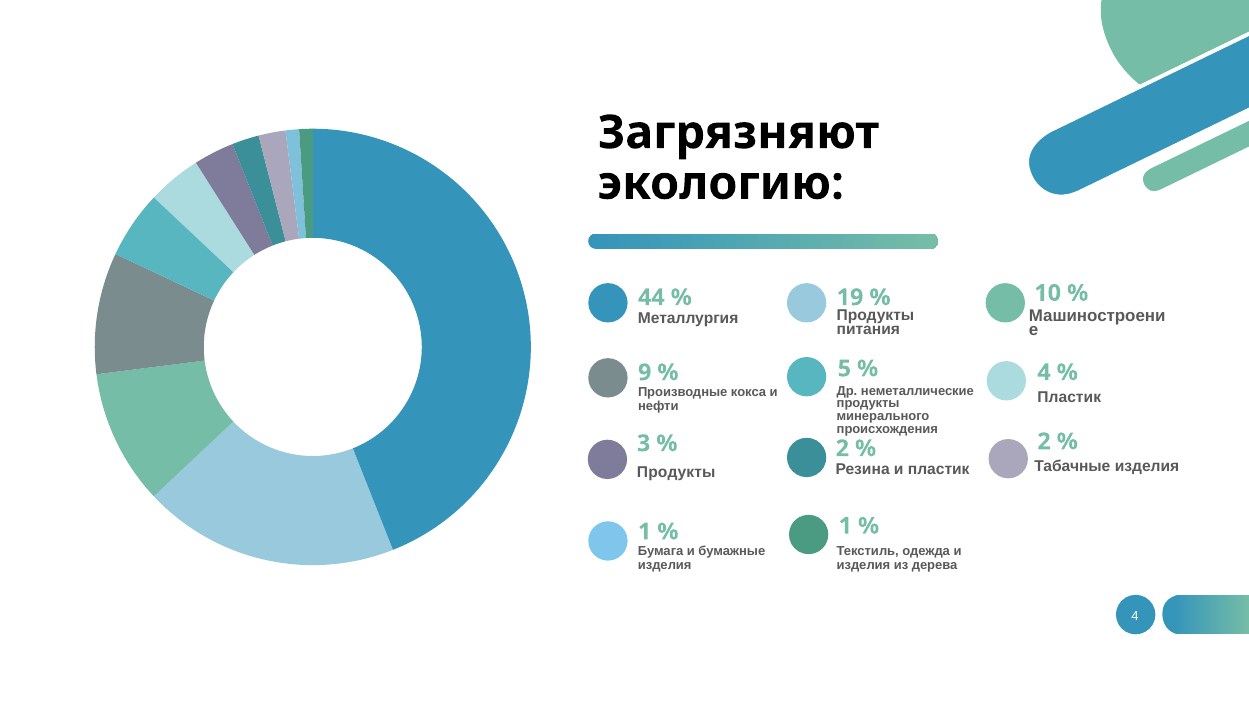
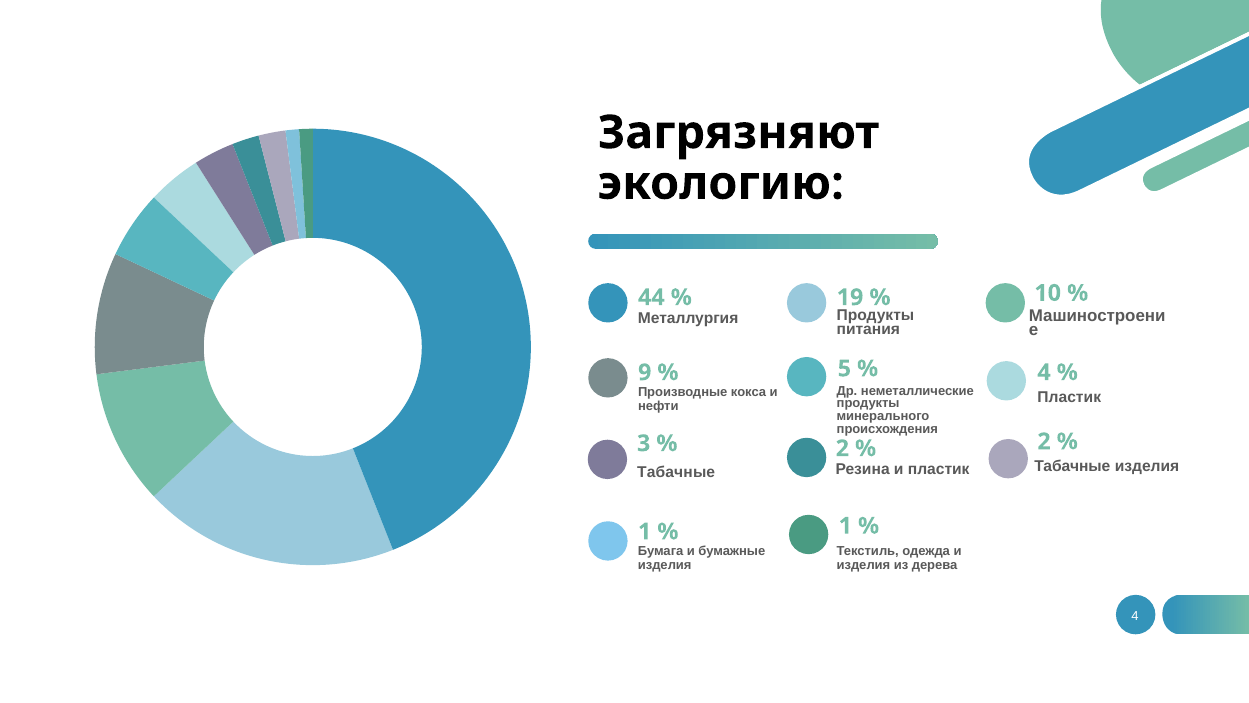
Продукты at (676, 472): Продукты -> Табачные
